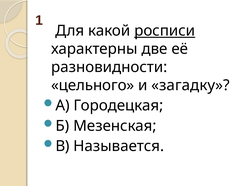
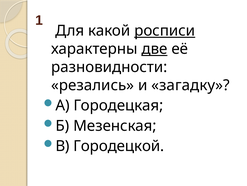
две underline: none -> present
цельного: цельного -> резались
Называется: Называется -> Городецкой
